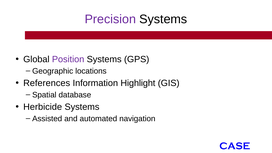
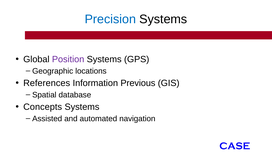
Precision colour: purple -> blue
Highlight: Highlight -> Previous
Herbicide: Herbicide -> Concepts
